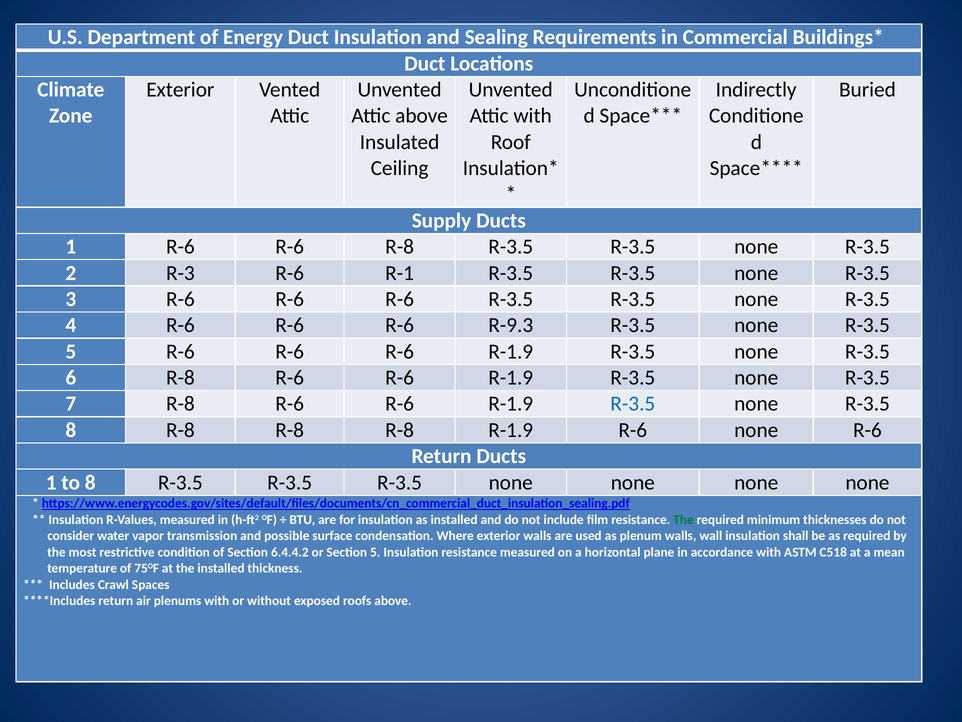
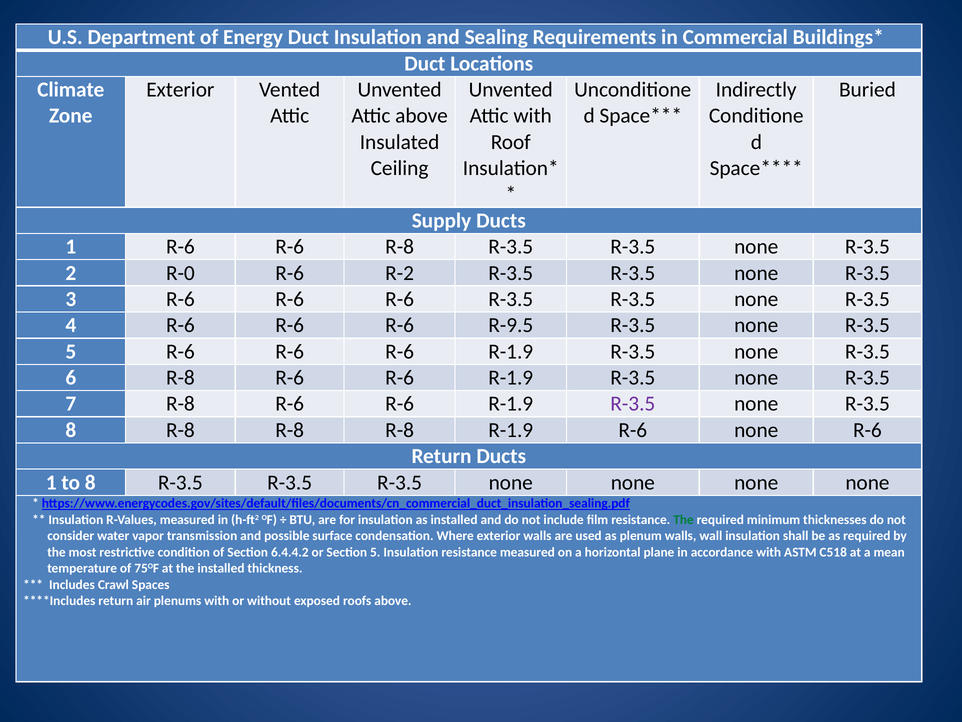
R-3: R-3 -> R-0
R-1: R-1 -> R-2
R-9.3: R-9.3 -> R-9.5
R-3.5 at (633, 404) colour: blue -> purple
